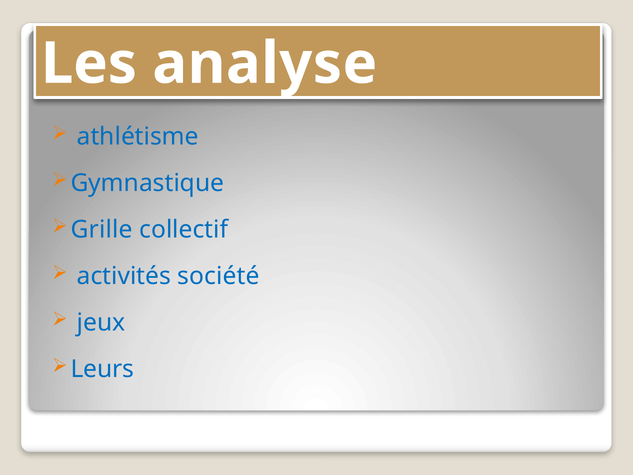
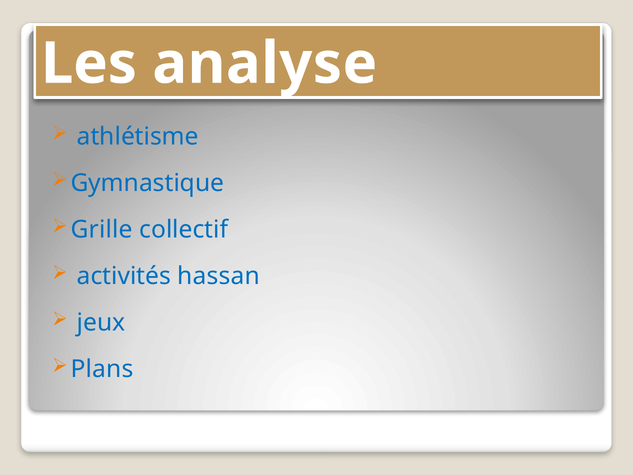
société: société -> hassan
Leurs: Leurs -> Plans
